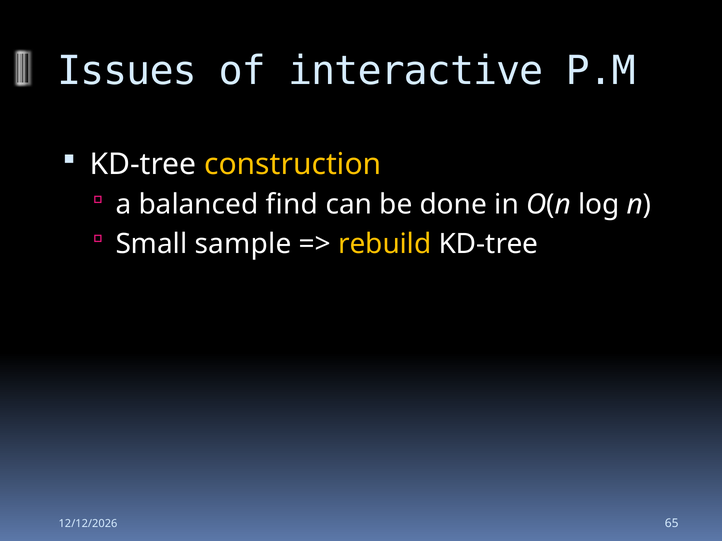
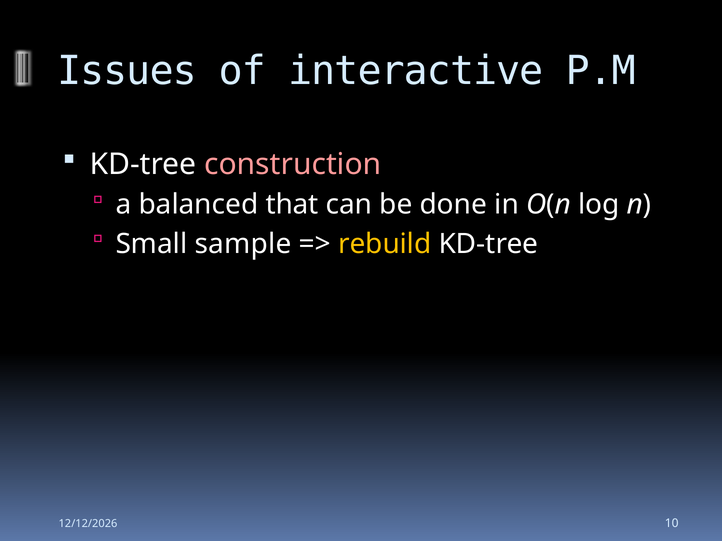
construction colour: yellow -> pink
find: find -> that
65: 65 -> 10
